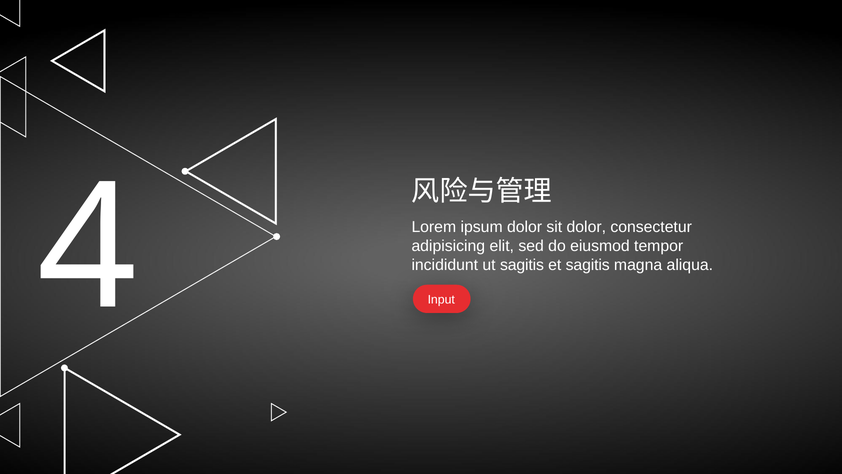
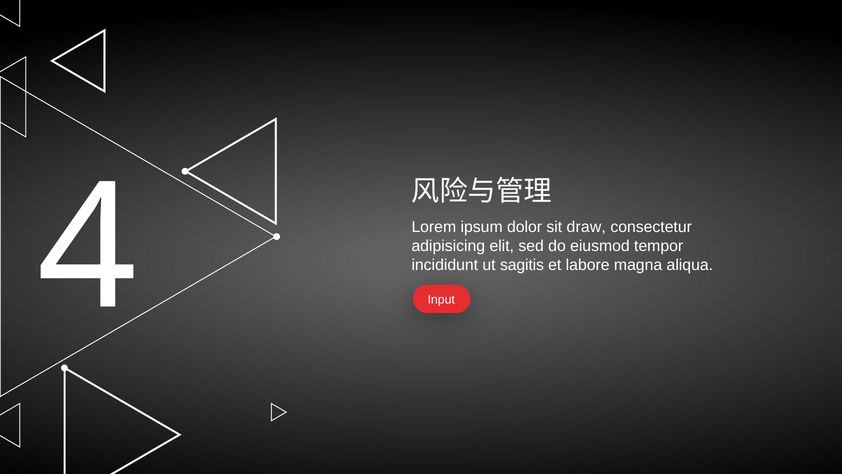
sit dolor: dolor -> draw
et sagitis: sagitis -> labore
